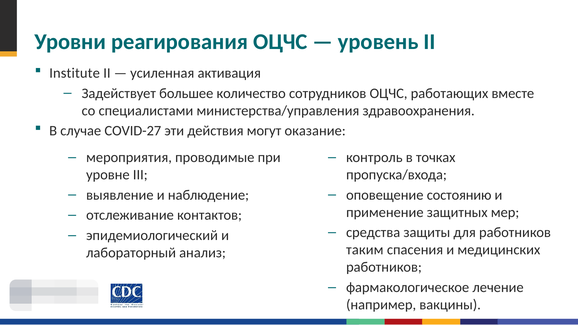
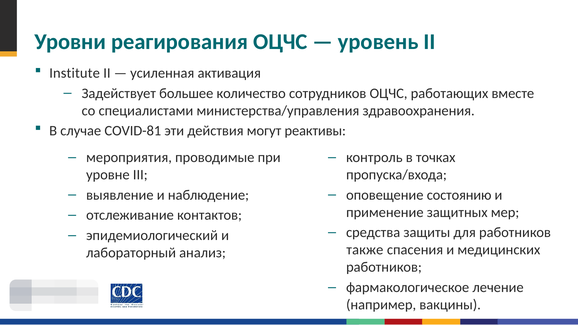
COVID-27: COVID-27 -> COVID-81
оказание: оказание -> реактивы
таким: таким -> также
